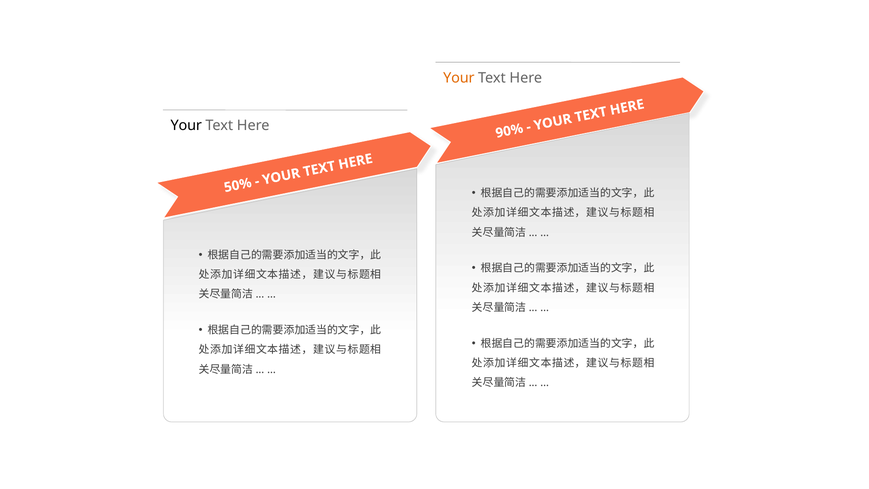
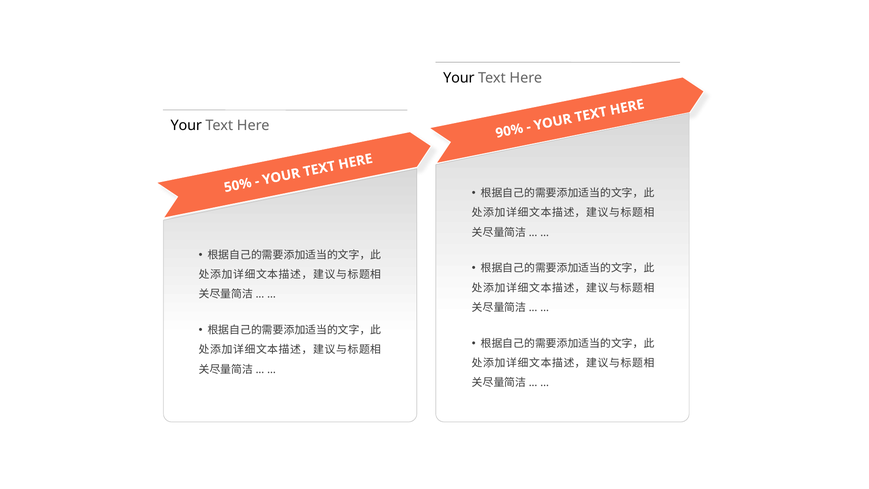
Your at (459, 78) colour: orange -> black
